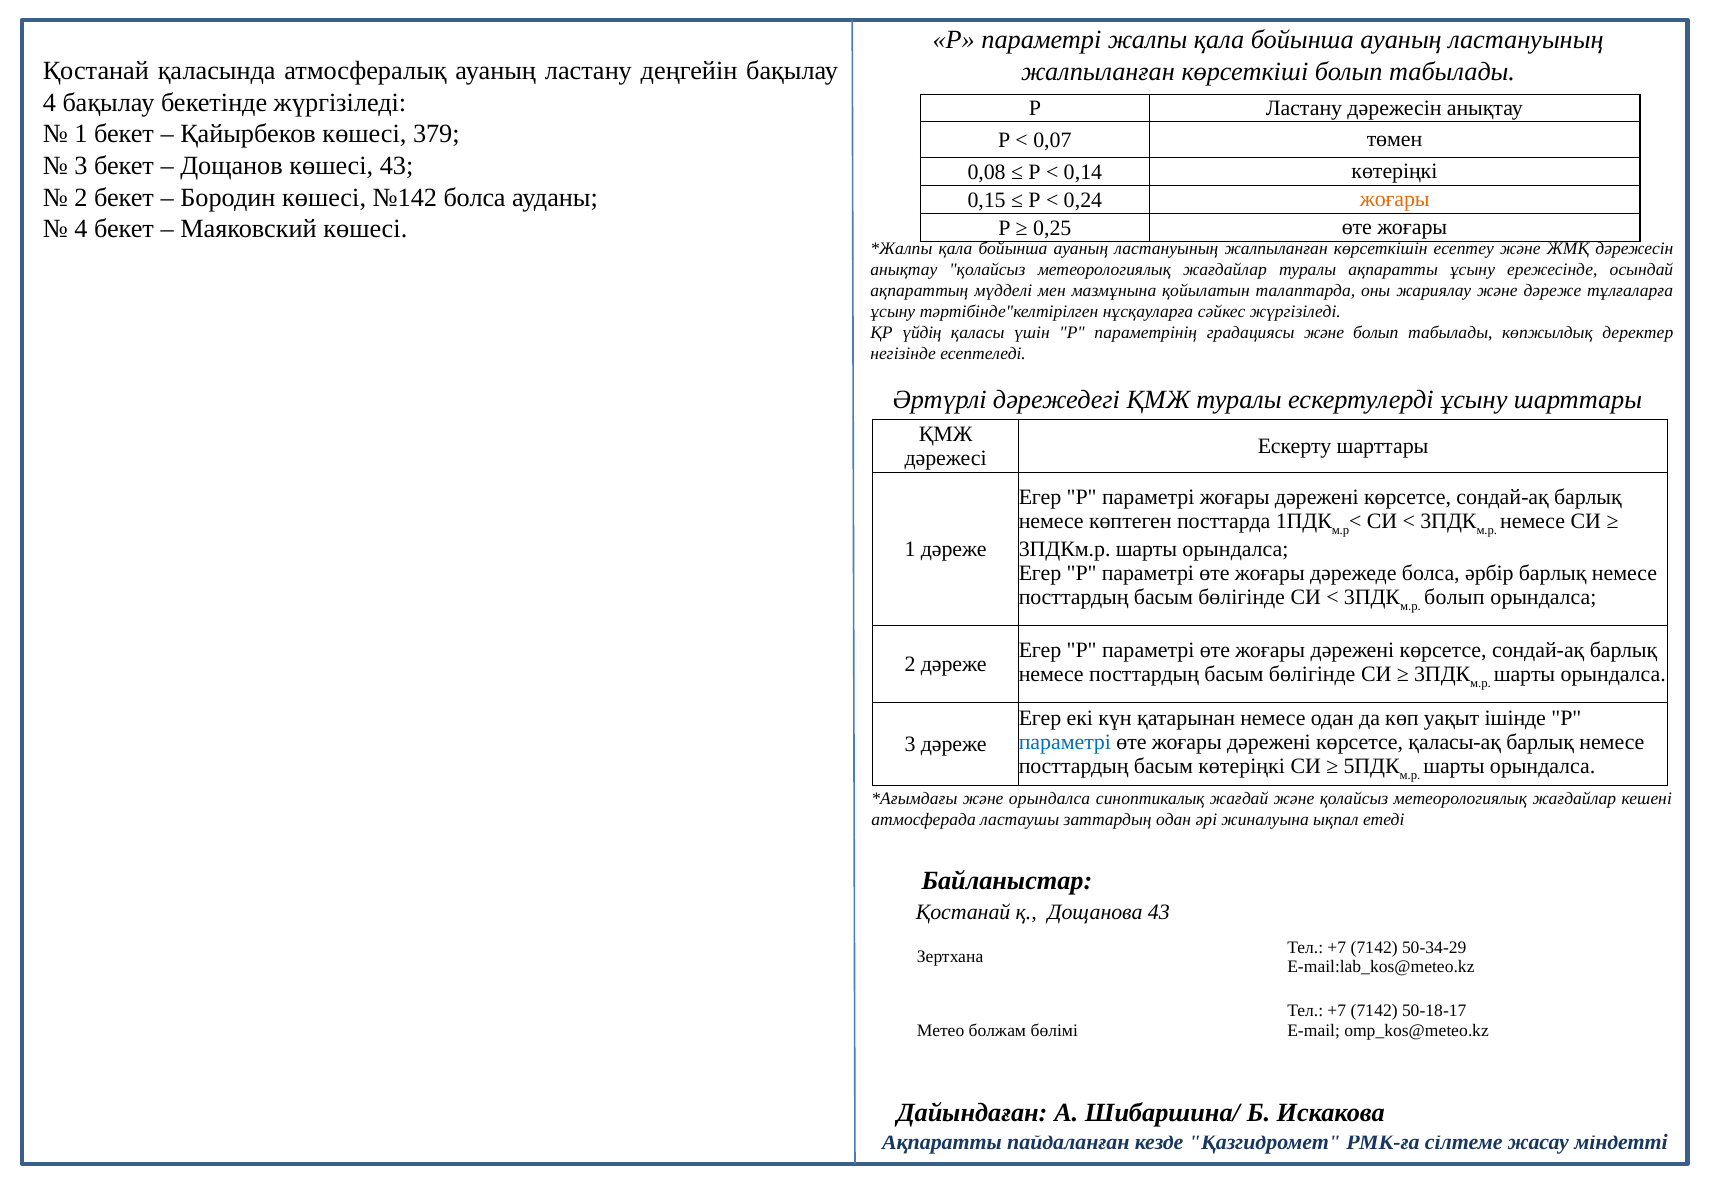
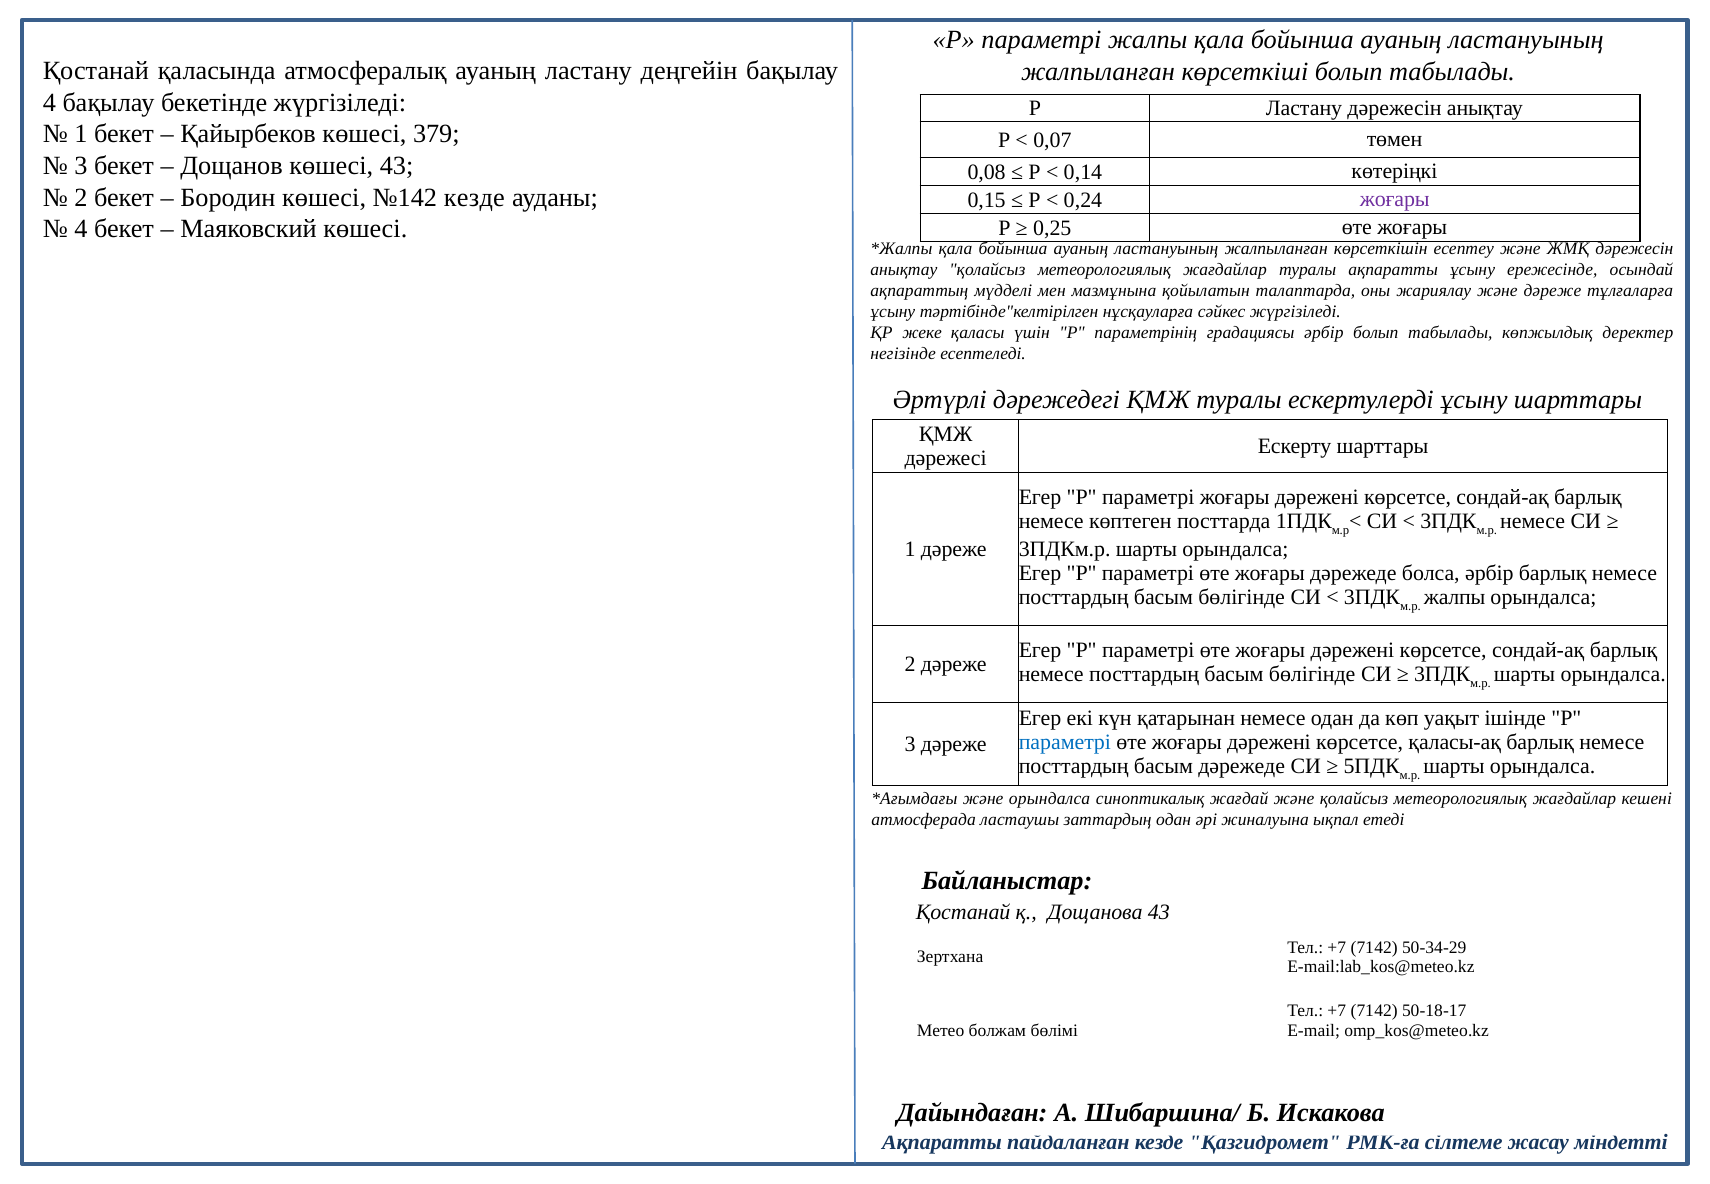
№142 болса: болса -> кезде
жоғары at (1395, 199) colour: orange -> purple
үйдің: үйдің -> жеке
градациясы және: және -> әрбір
болып at (1454, 598): болып -> жалпы
басым көтеріңкі: көтеріңкі -> дәрежеде
